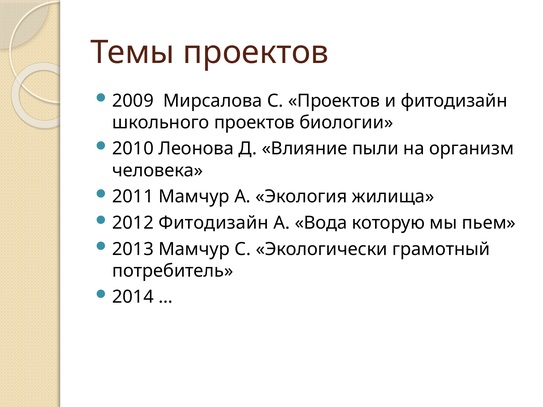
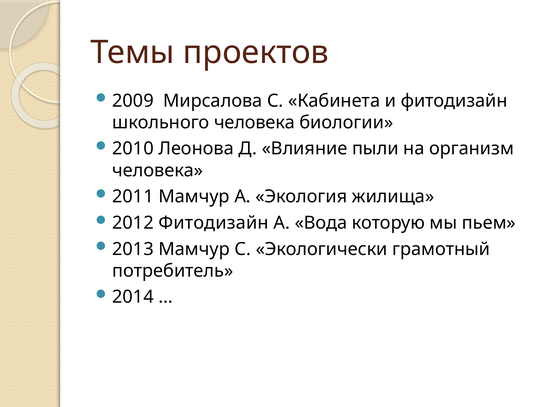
С Проектов: Проектов -> Кабинета
школьного проектов: проектов -> человека
